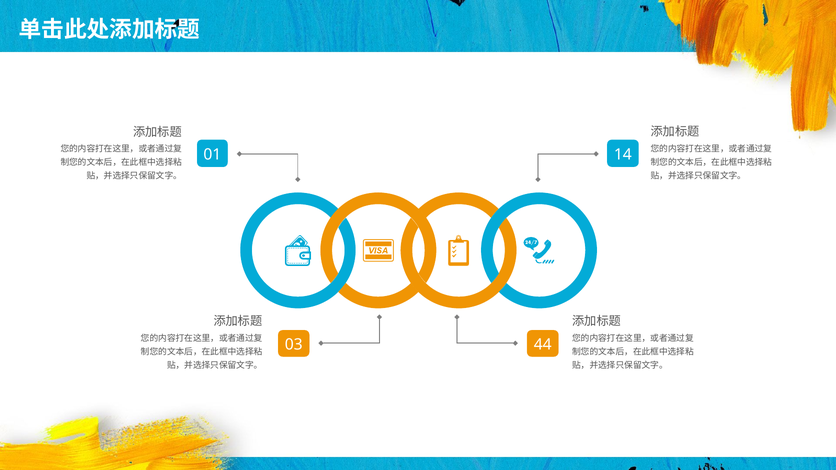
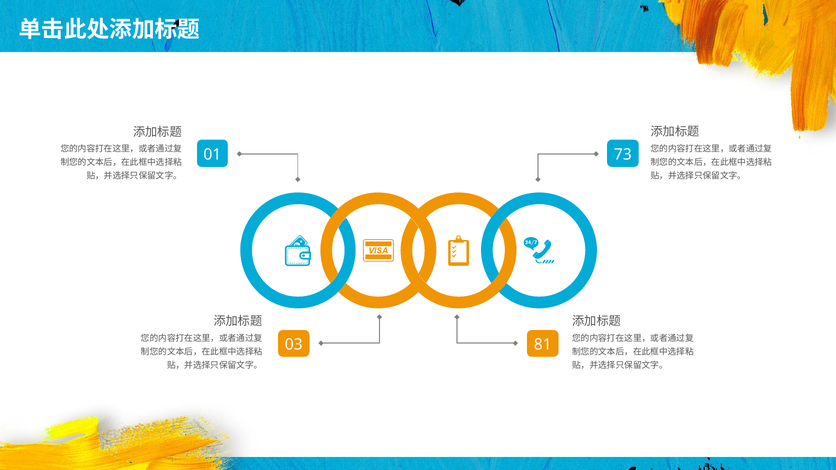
14: 14 -> 73
44: 44 -> 81
